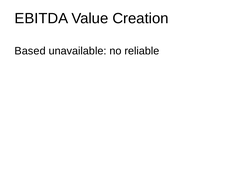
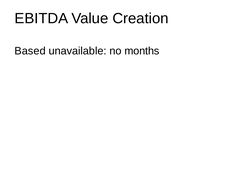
reliable: reliable -> months
